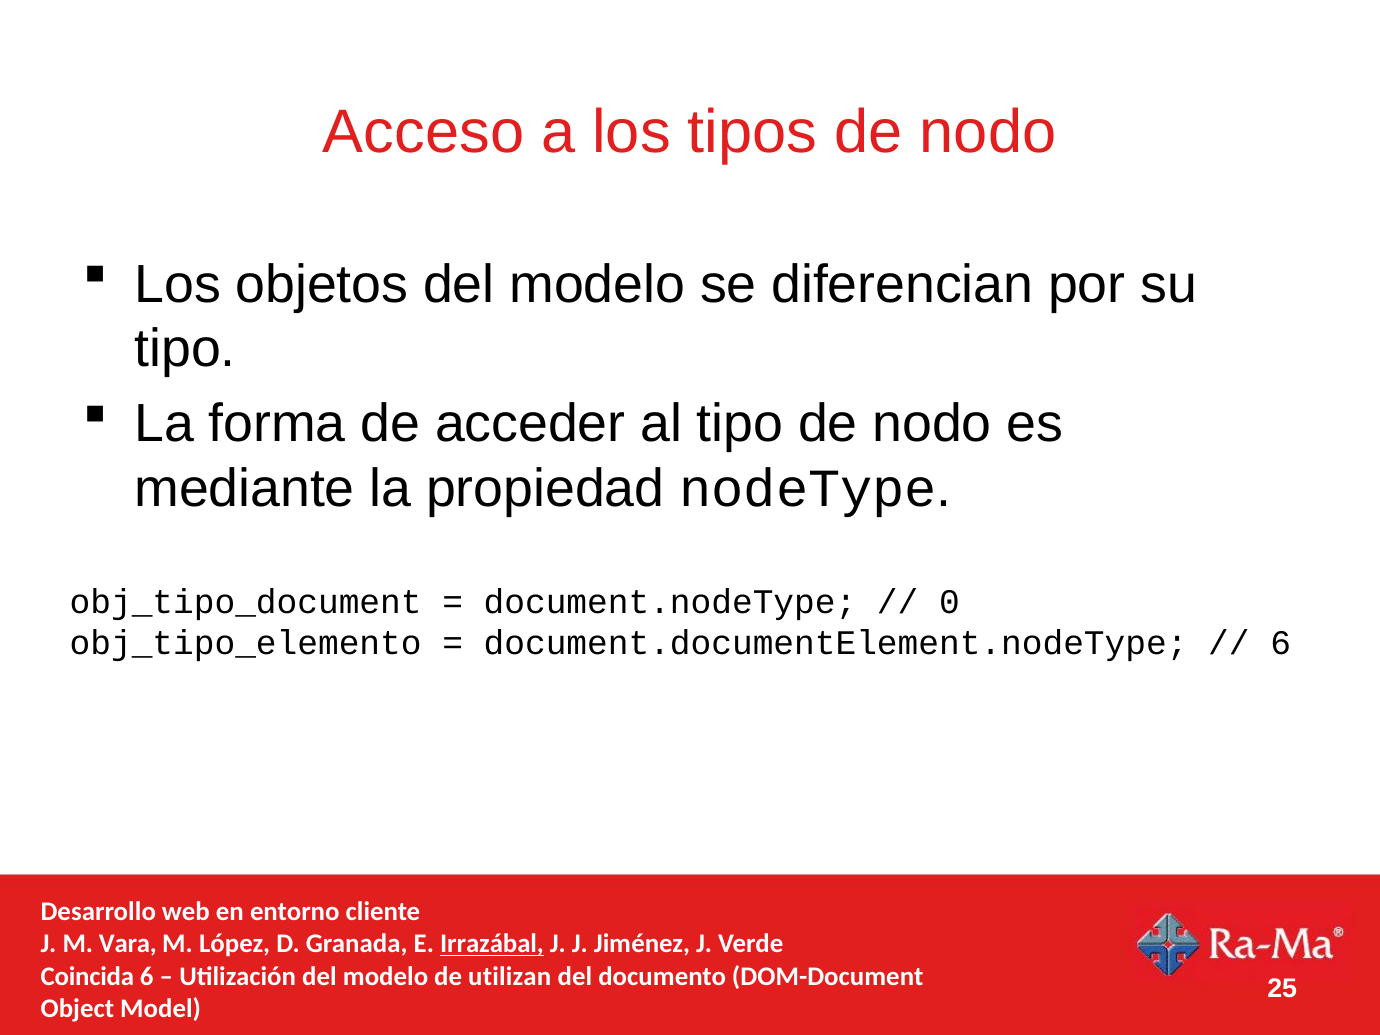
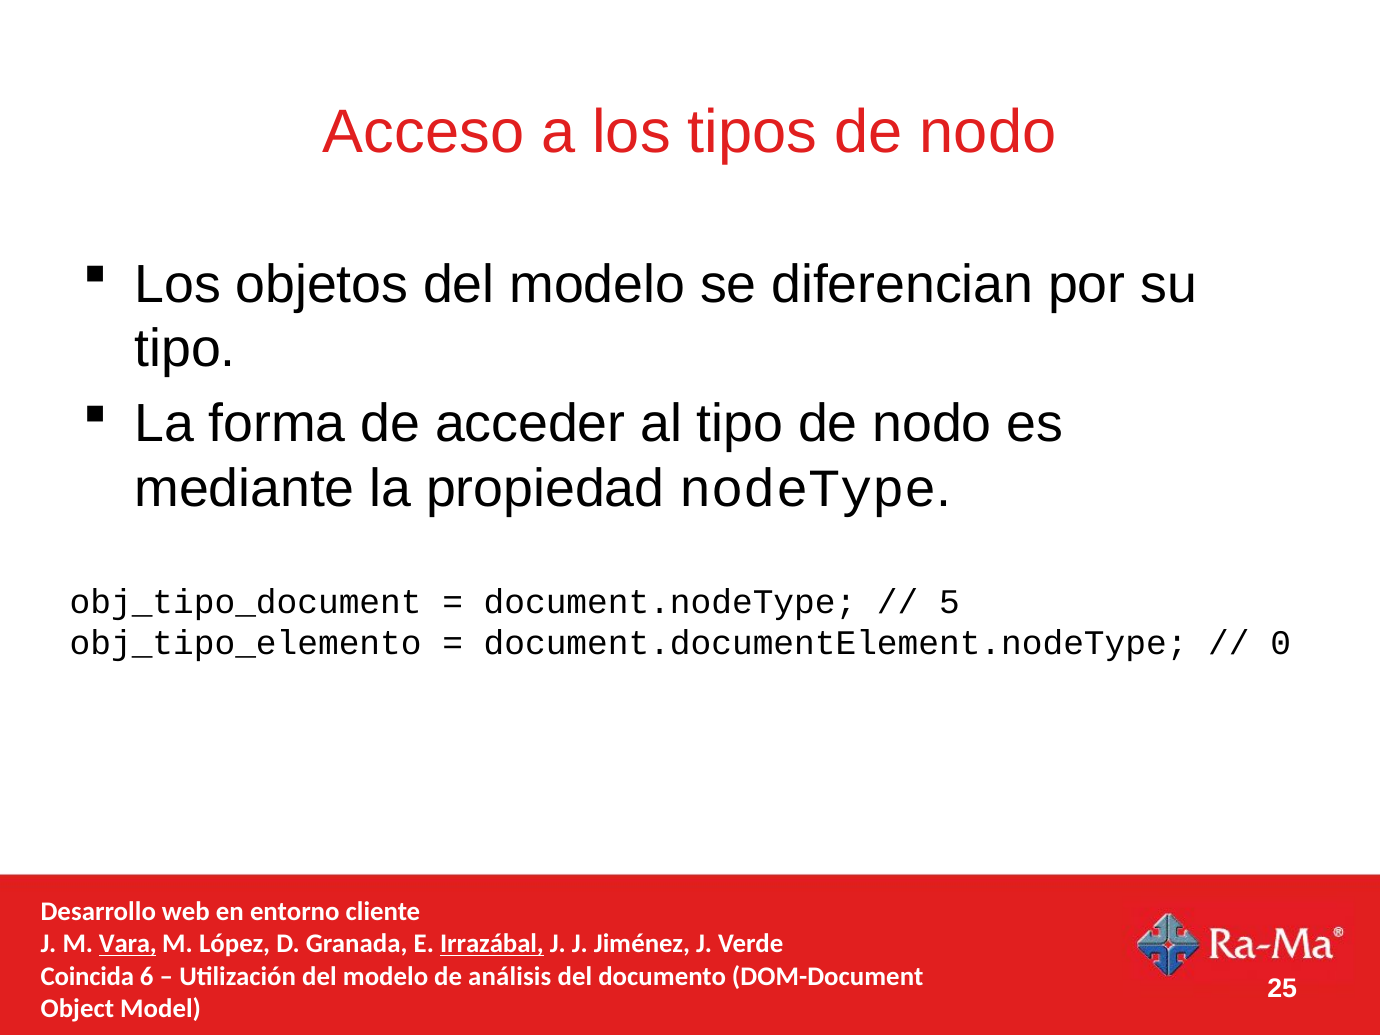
0: 0 -> 5
6 at (1281, 643): 6 -> 0
Vara underline: none -> present
utilizan: utilizan -> análisis
